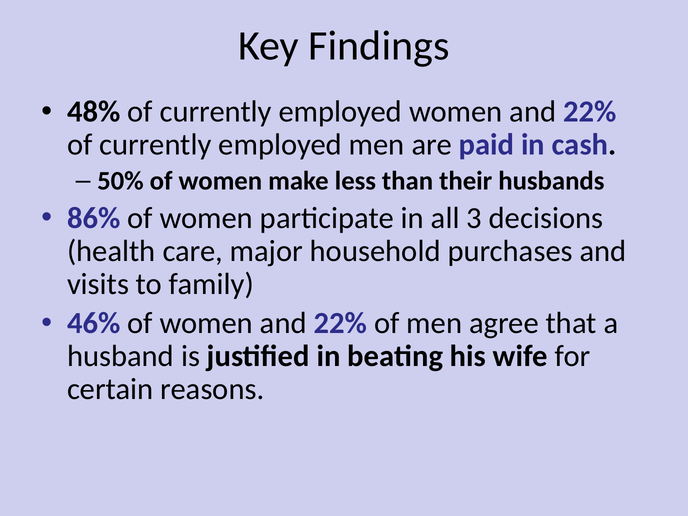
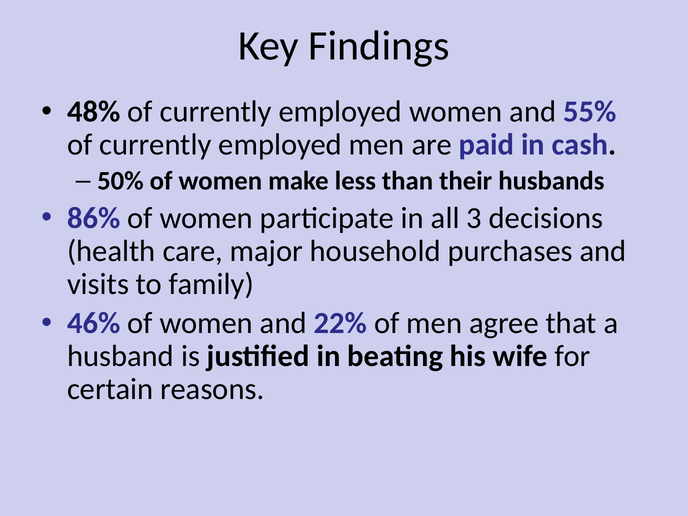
employed women and 22%: 22% -> 55%
